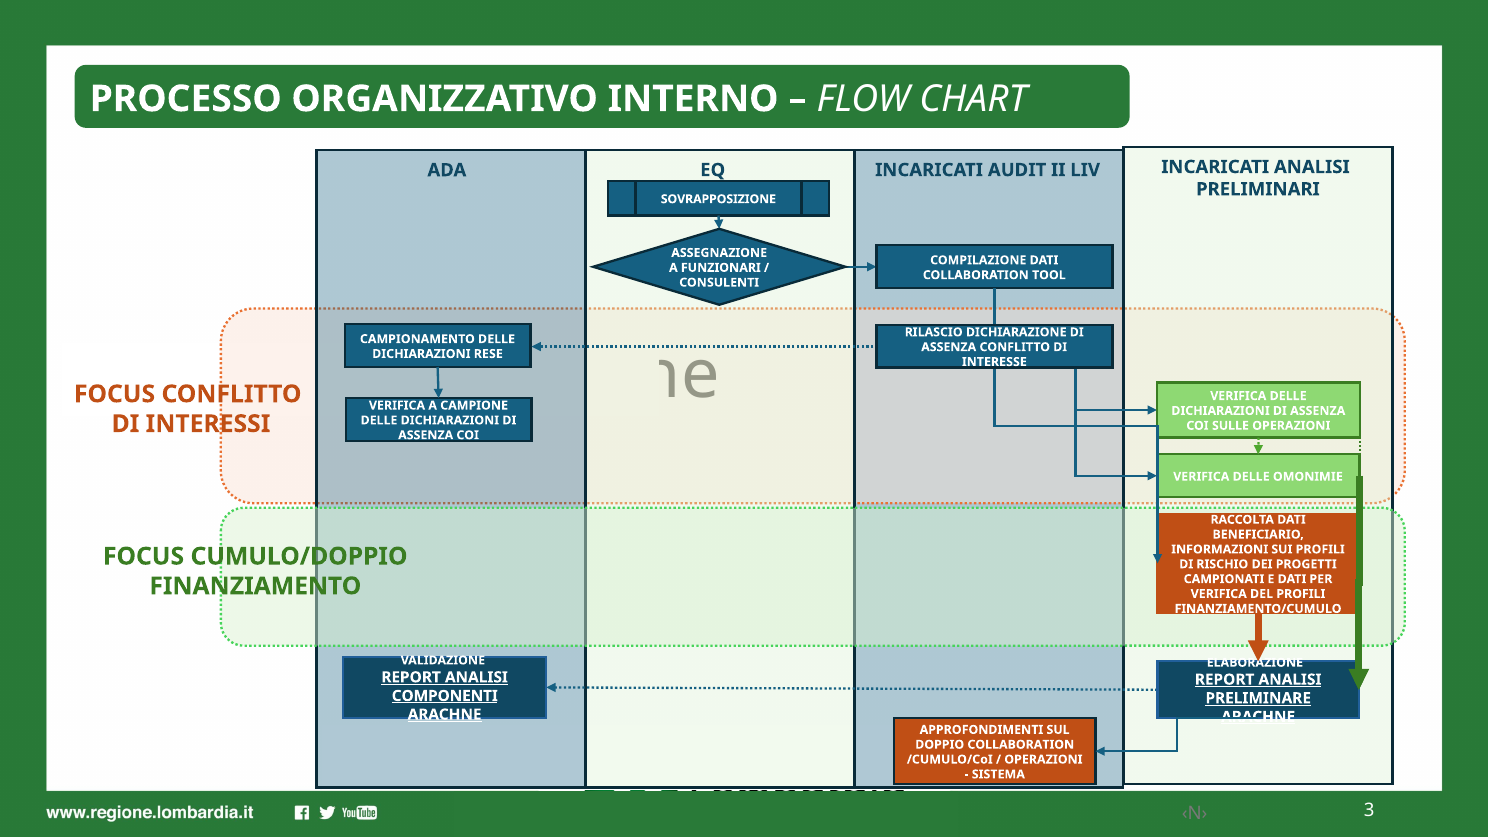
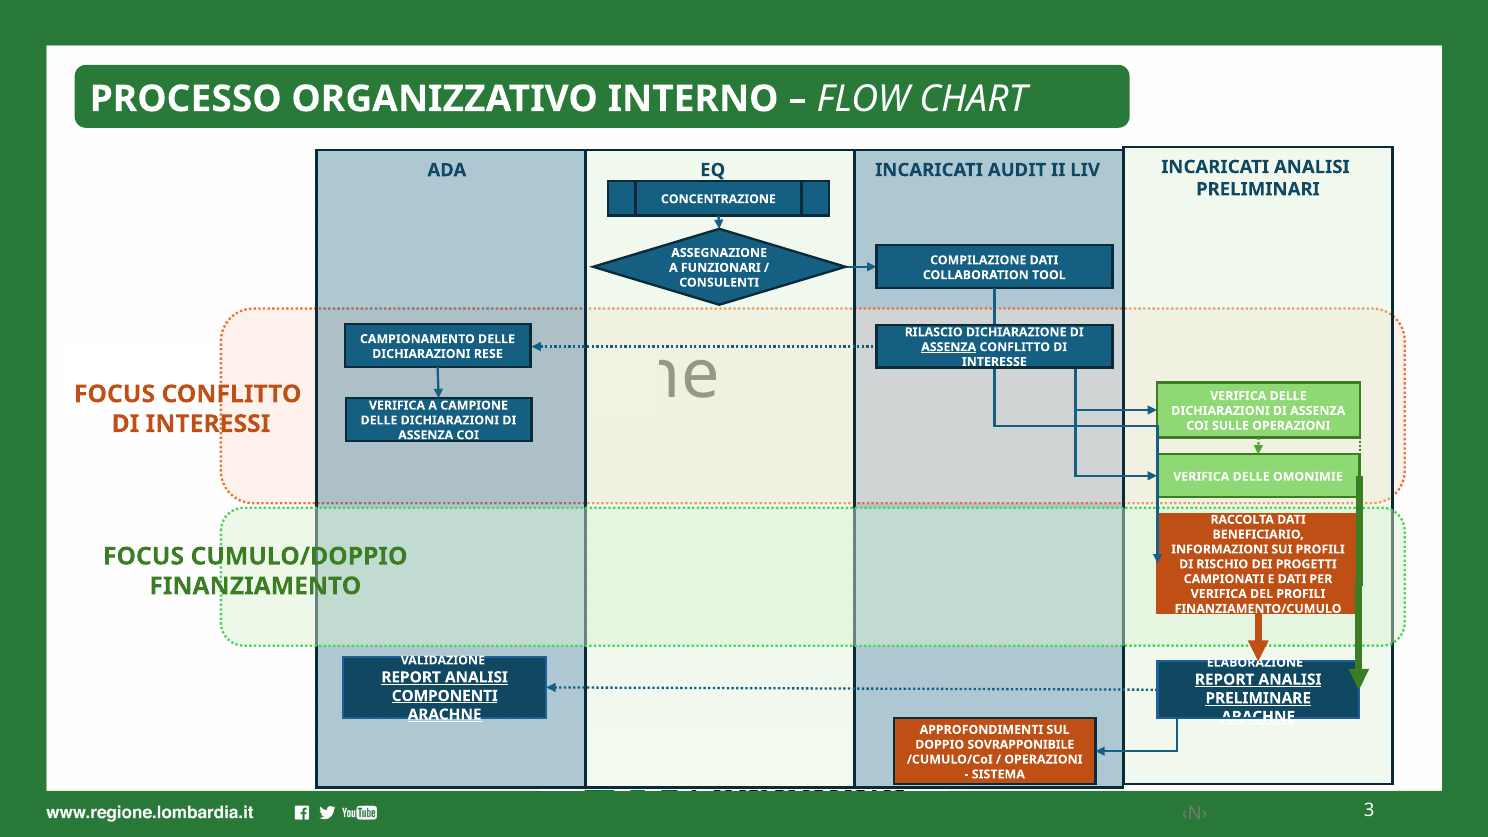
SOVRAPPOSIZIONE: SOVRAPPOSIZIONE -> CONCENTRAZIONE
ASSENZA at (949, 347) underline: none -> present
DOPPIO COLLABORATION: COLLABORATION -> SOVRAPPONIBILE
